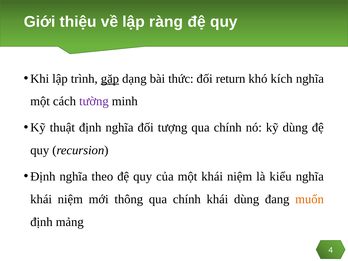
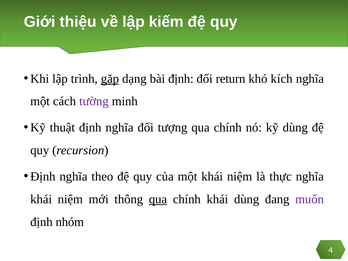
ràng: ràng -> kiếm
bài thức: thức -> định
kiểu: kiểu -> thực
qua at (158, 199) underline: none -> present
muốn colour: orange -> purple
mảng: mảng -> nhóm
